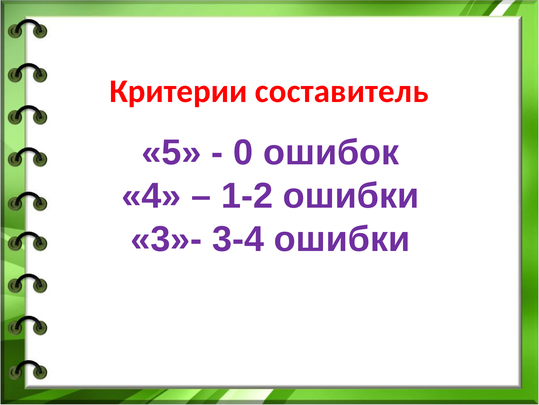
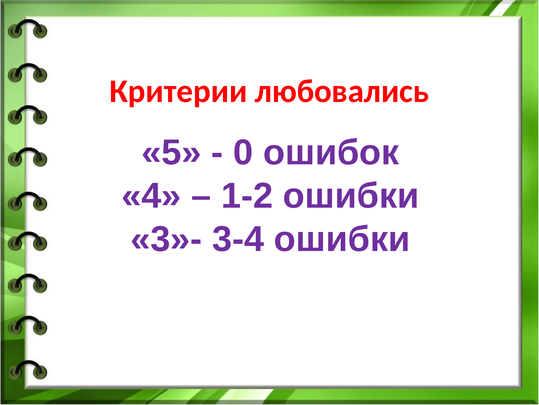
составитель: составитель -> любовались
